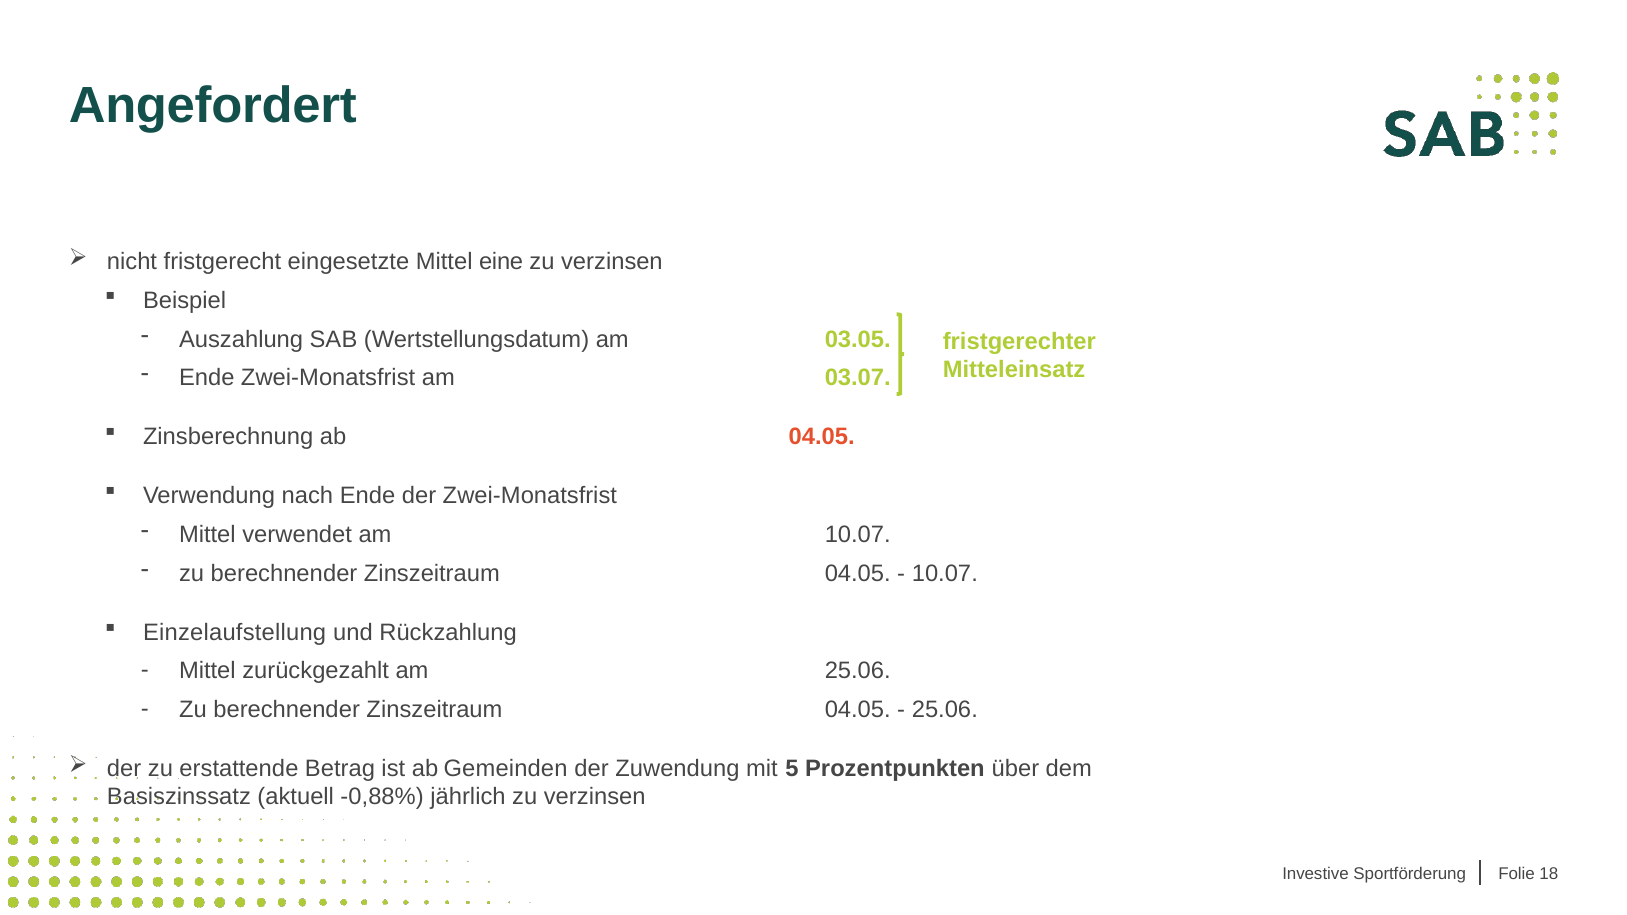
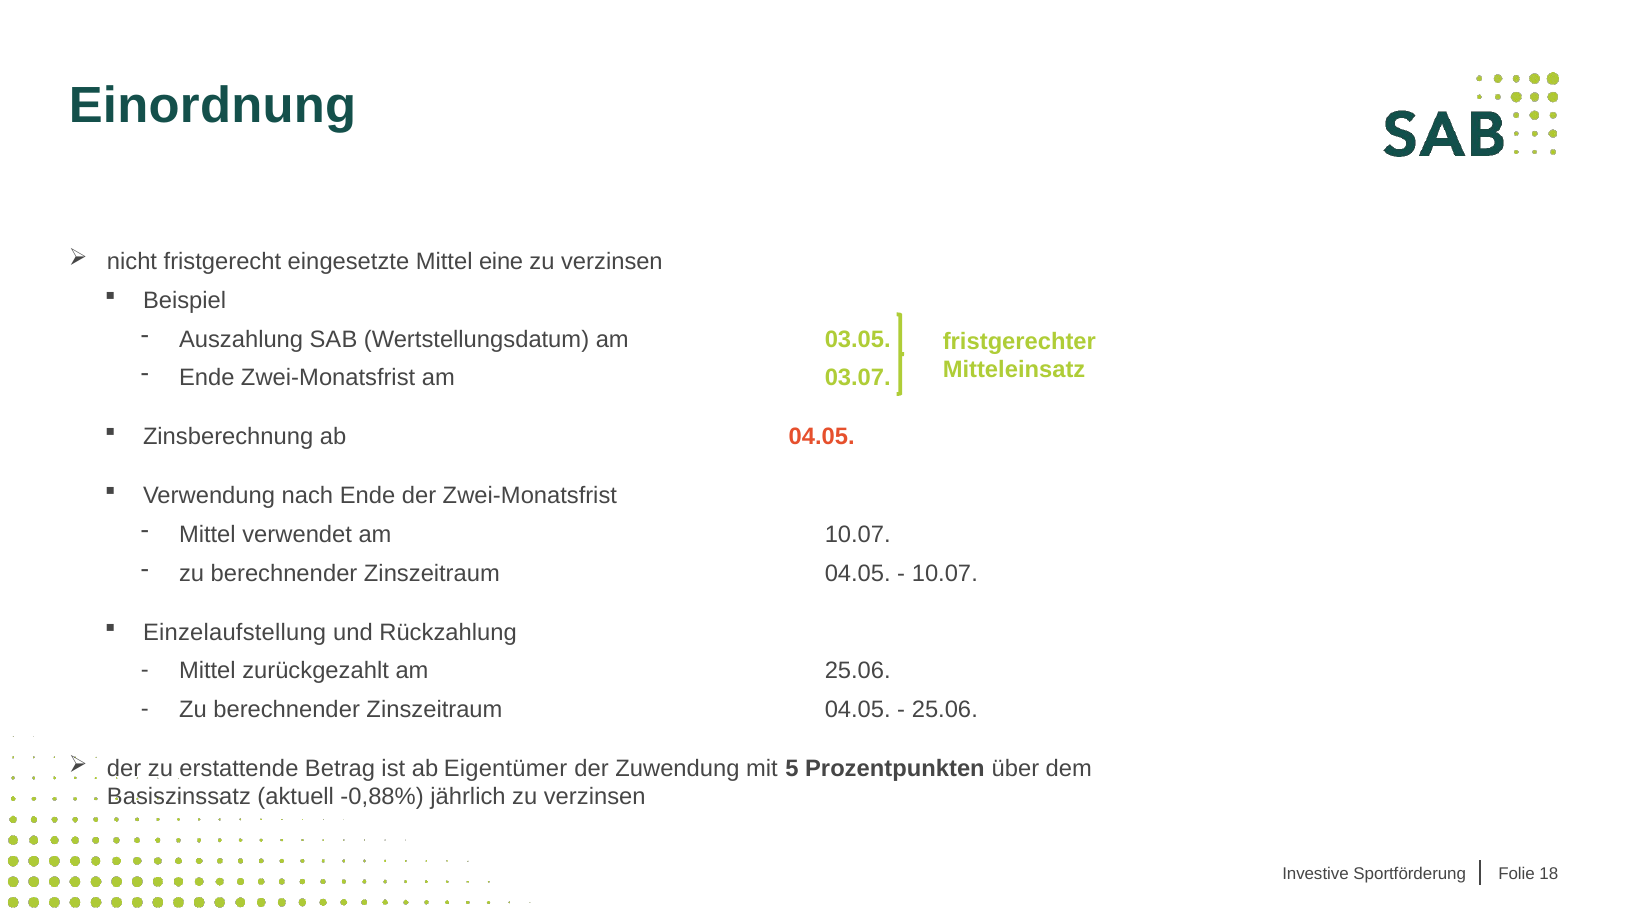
Angefordert: Angefordert -> Einordnung
Gemeinden: Gemeinden -> Eigentümer
